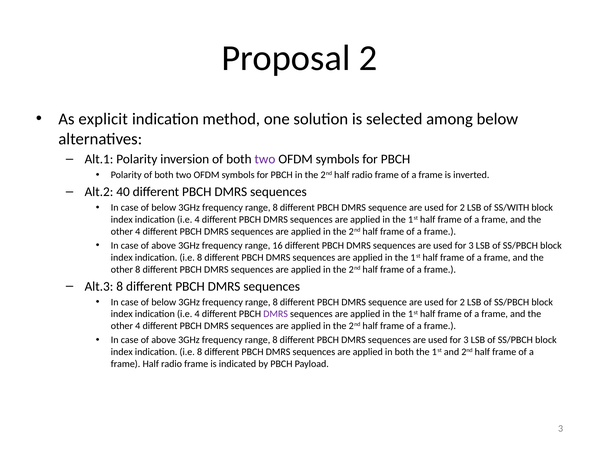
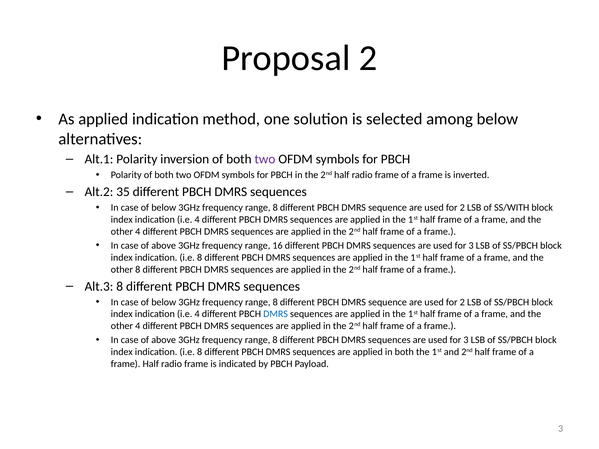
As explicit: explicit -> applied
40: 40 -> 35
DMRS at (276, 314) colour: purple -> blue
